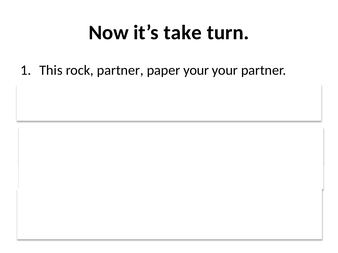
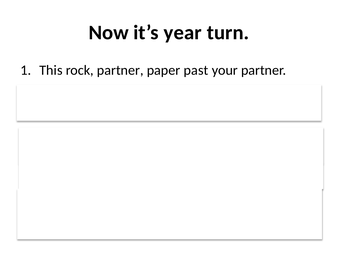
take: take -> year
paper your: your -> past
